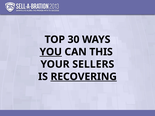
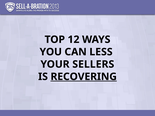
30: 30 -> 12
YOU underline: present -> none
THIS: THIS -> LESS
